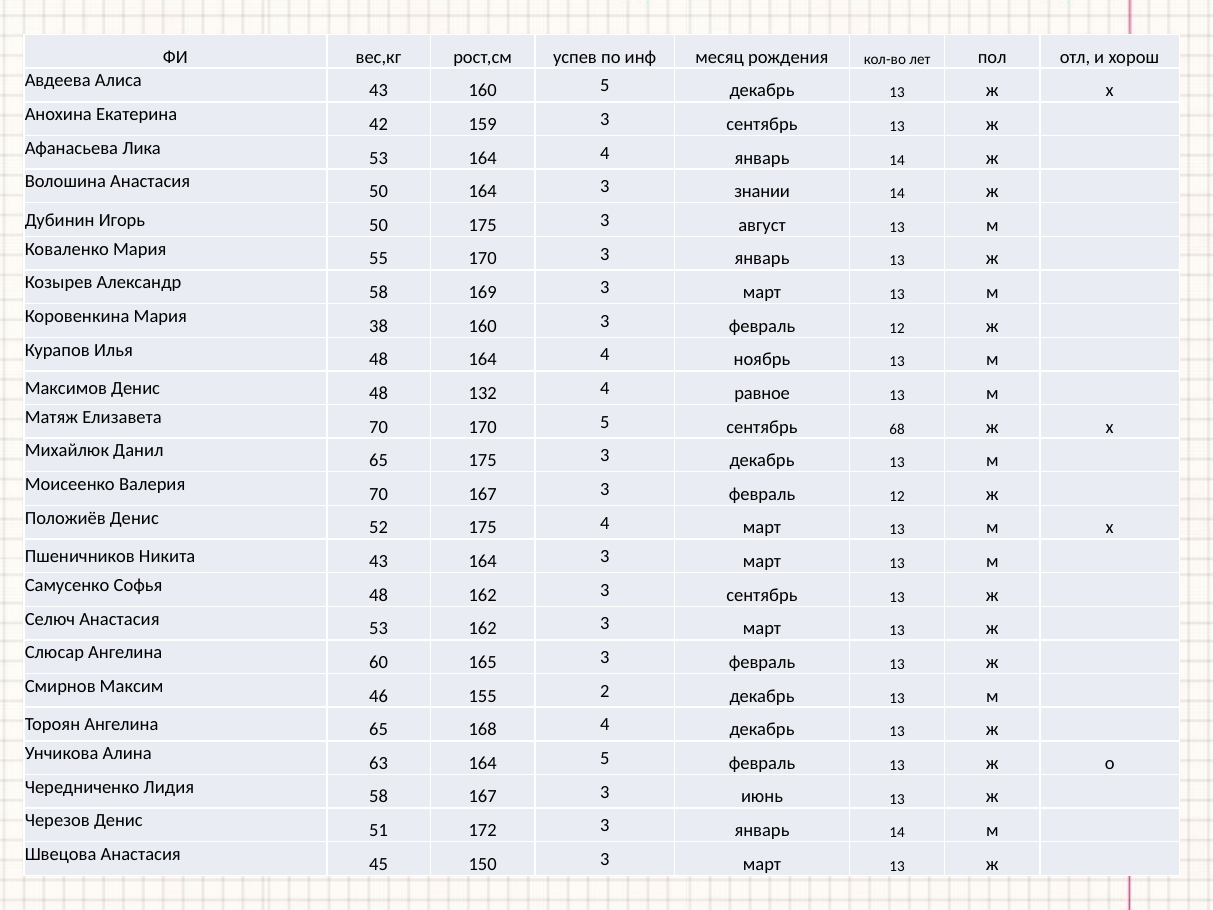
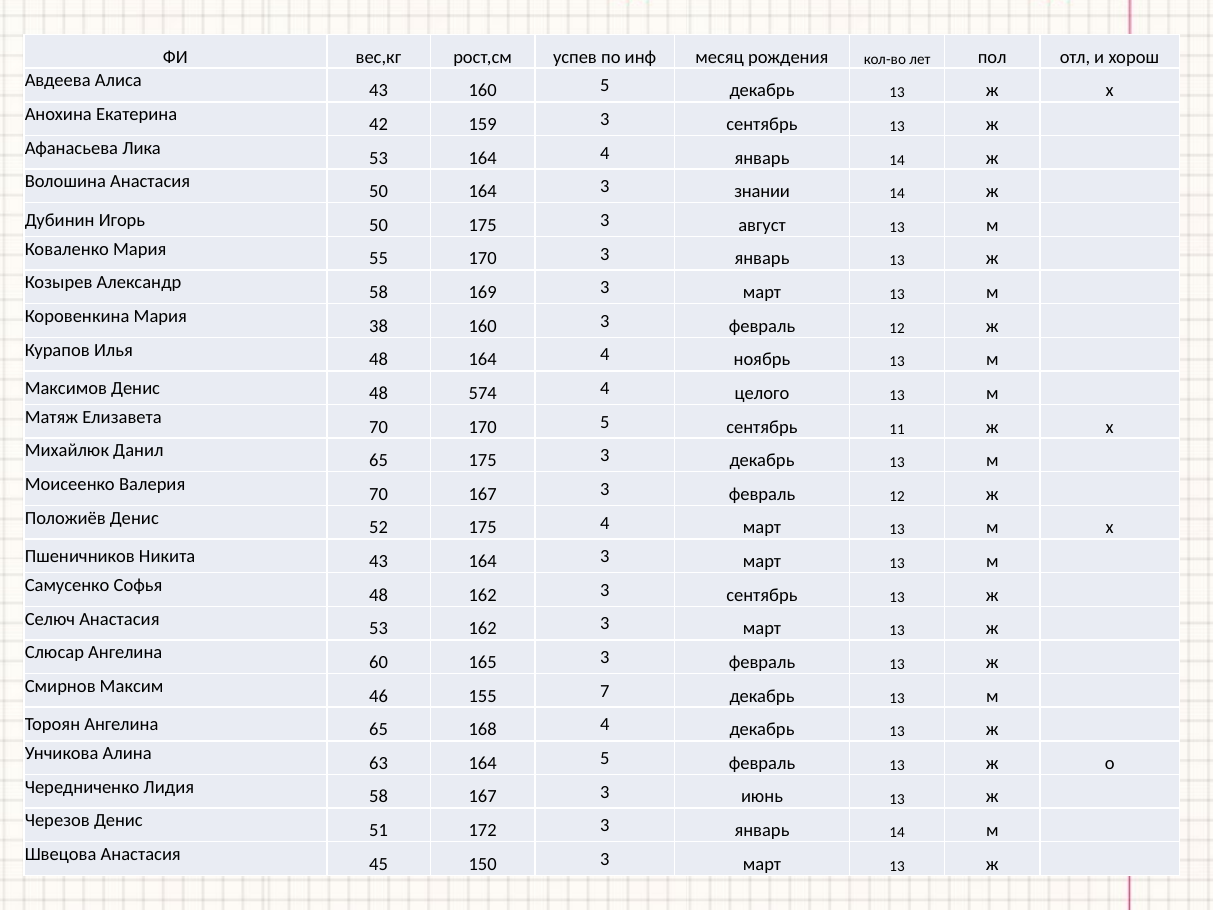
132: 132 -> 574
равное: равное -> целого
68: 68 -> 11
2: 2 -> 7
